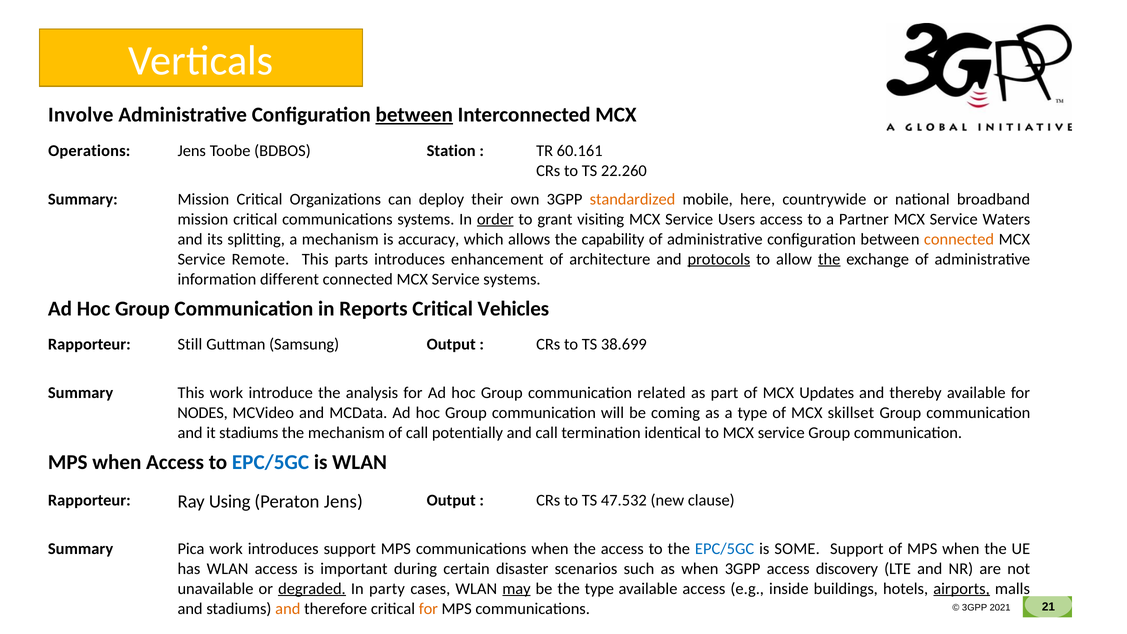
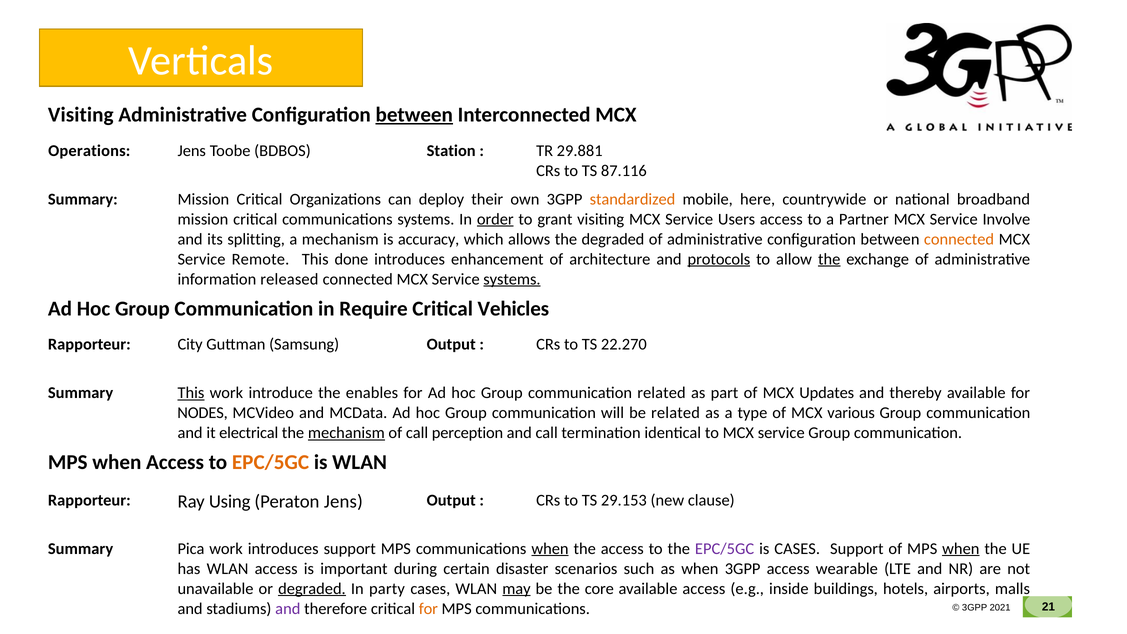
Involve at (81, 115): Involve -> Visiting
60.161: 60.161 -> 29.881
22.260: 22.260 -> 87.116
Waters: Waters -> Involve
the capability: capability -> degraded
parts: parts -> done
different: different -> released
systems at (512, 279) underline: none -> present
Reports: Reports -> Require
Still: Still -> City
38.699: 38.699 -> 22.270
This at (191, 393) underline: none -> present
analysis: analysis -> enables
be coming: coming -> related
skillset: skillset -> various
it stadiums: stadiums -> electrical
mechanism at (346, 433) underline: none -> present
potentially: potentially -> perception
EPC/5GC at (271, 462) colour: blue -> orange
47.532: 47.532 -> 29.153
when at (550, 549) underline: none -> present
EPC/5GC at (725, 549) colour: blue -> purple
is SOME: SOME -> CASES
when at (961, 549) underline: none -> present
discovery: discovery -> wearable
the type: type -> core
airports underline: present -> none
and at (288, 609) colour: orange -> purple
